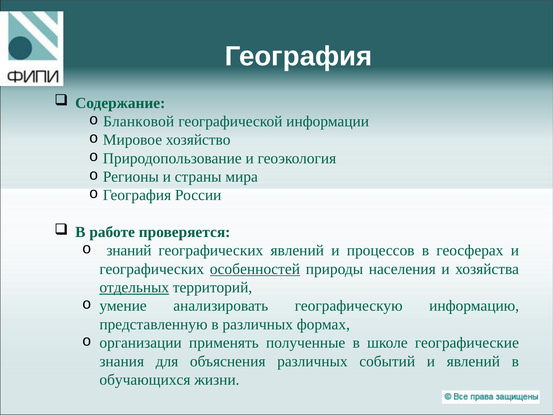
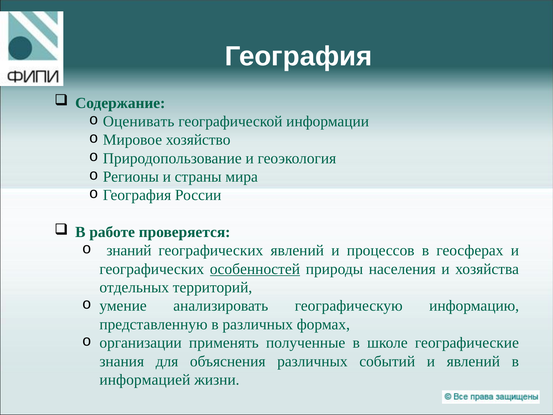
Бланковой: Бланковой -> Оценивать
отдельных underline: present -> none
обучающихся: обучающихся -> информацией
